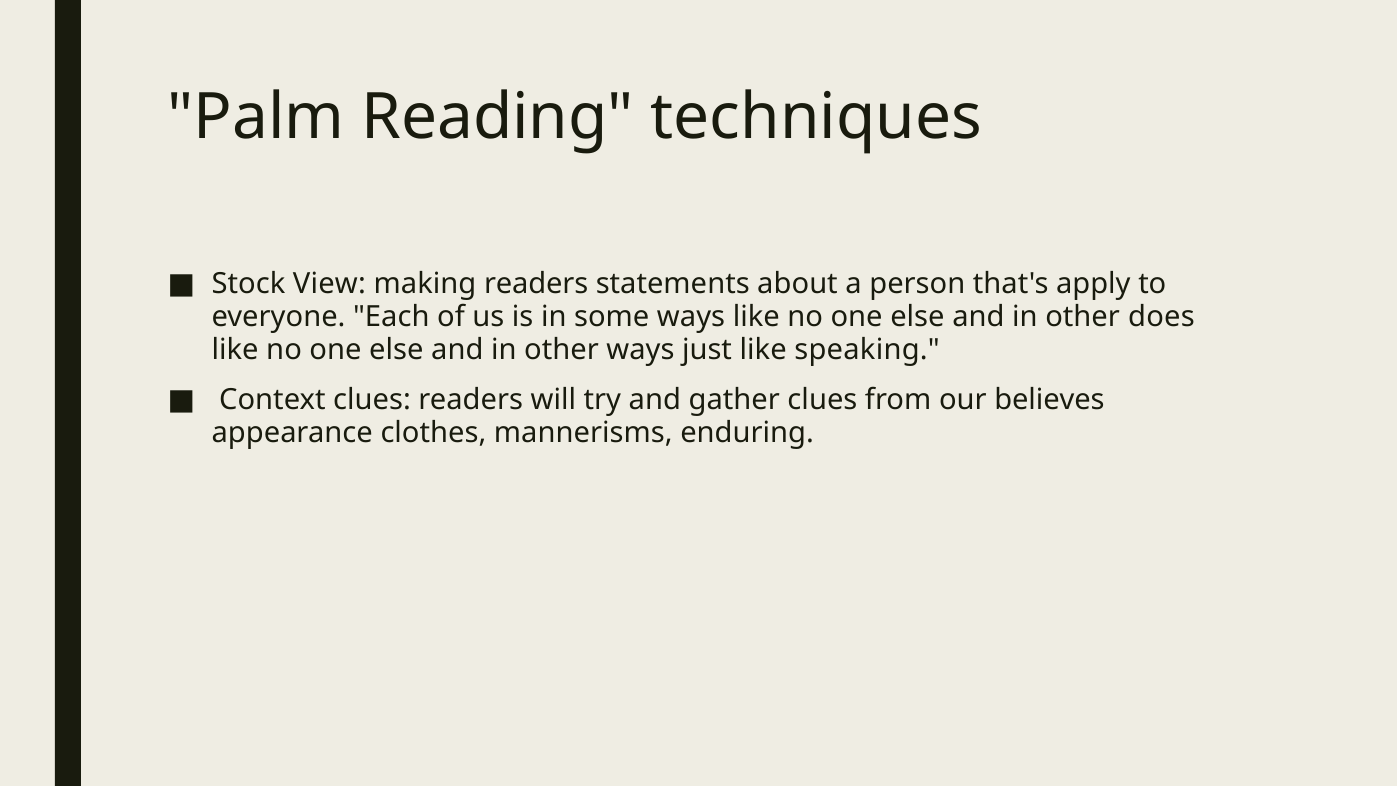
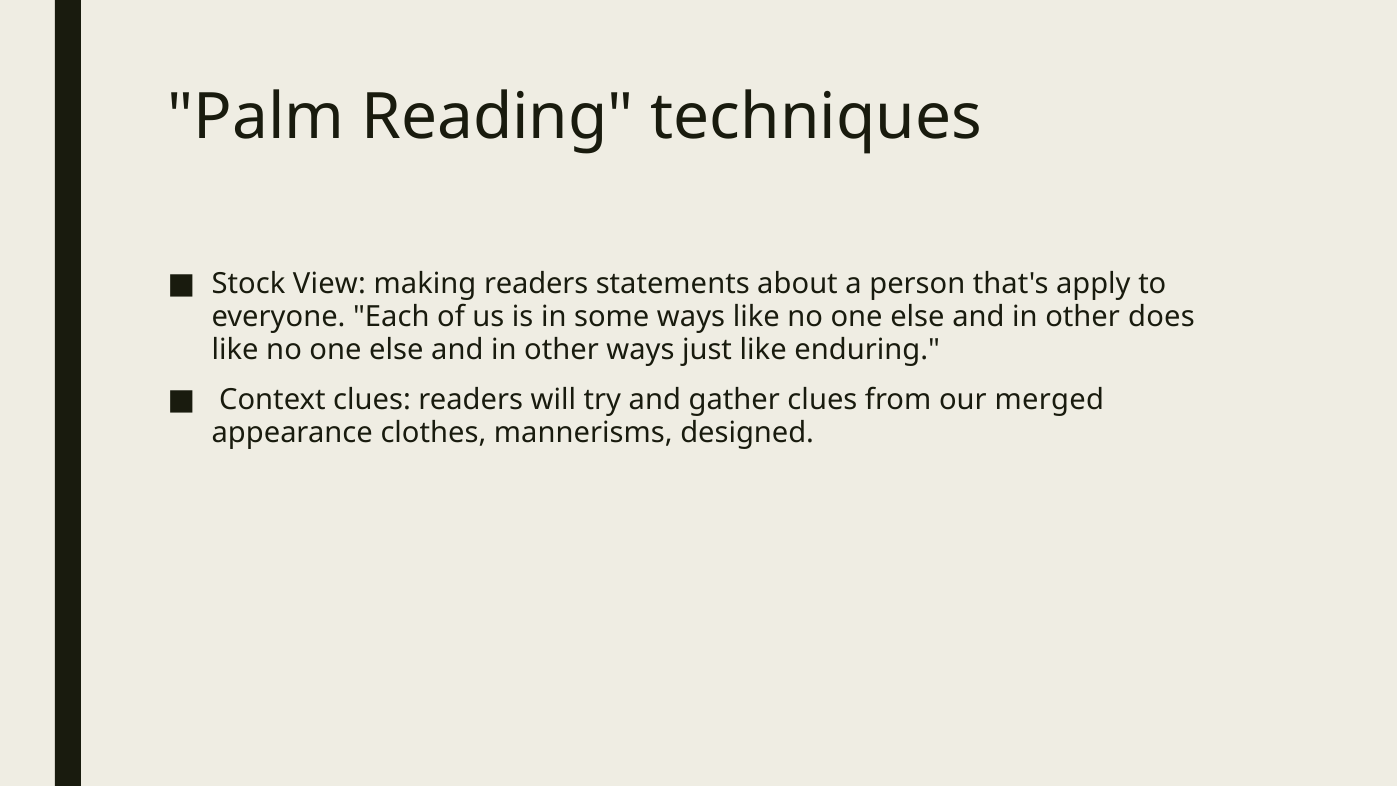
speaking: speaking -> enduring
believes: believes -> merged
enduring: enduring -> designed
